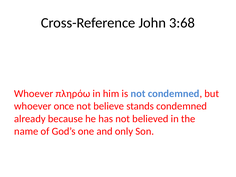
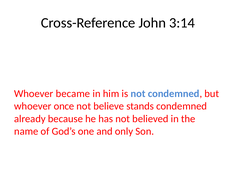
3:68: 3:68 -> 3:14
πληρόω: πληρόω -> became
